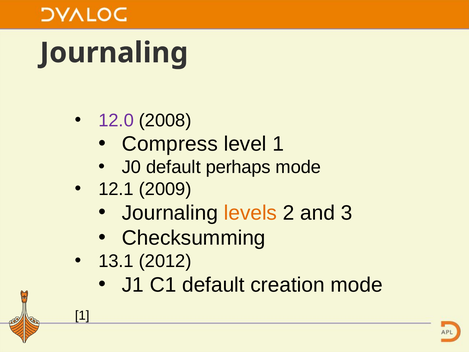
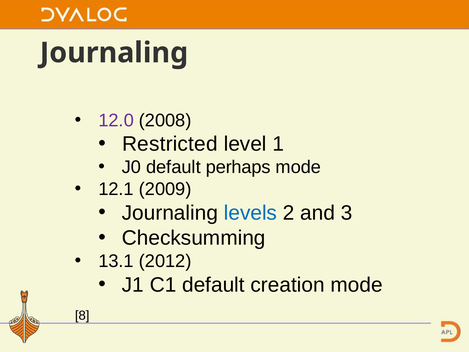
Compress: Compress -> Restricted
levels colour: orange -> blue
1 at (82, 315): 1 -> 8
